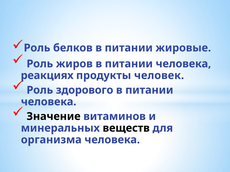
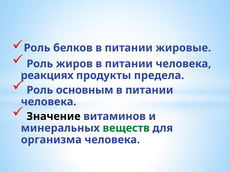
человек: человек -> предела
здорового: здорового -> основным
веществ colour: black -> green
